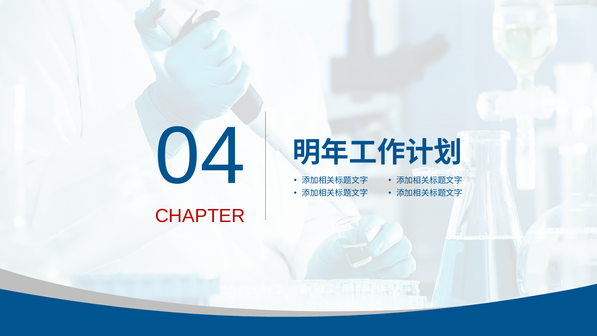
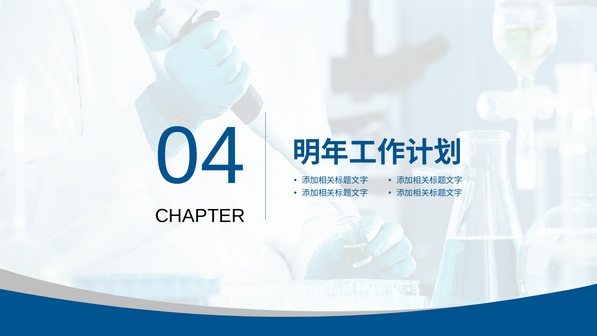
CHAPTER colour: red -> black
